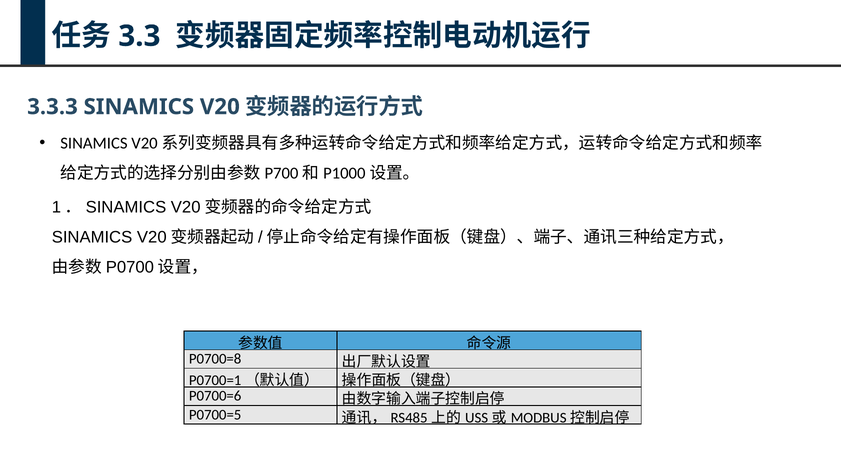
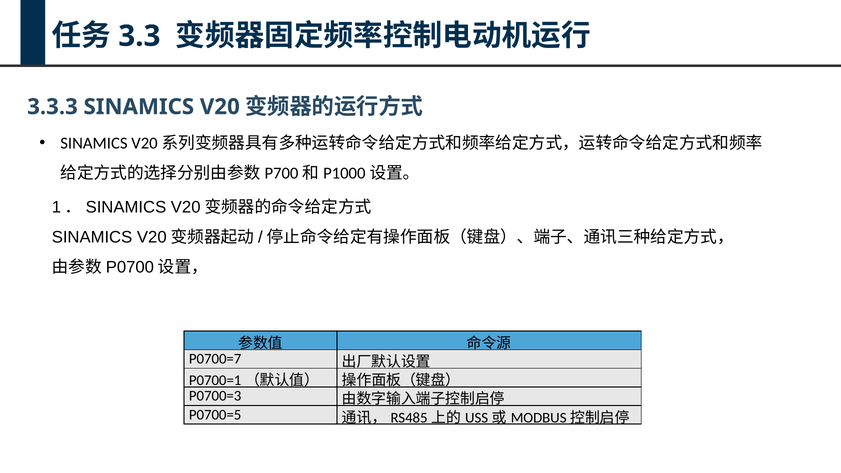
P0700=8: P0700=8 -> P0700=7
P0700=6: P0700=6 -> P0700=3
